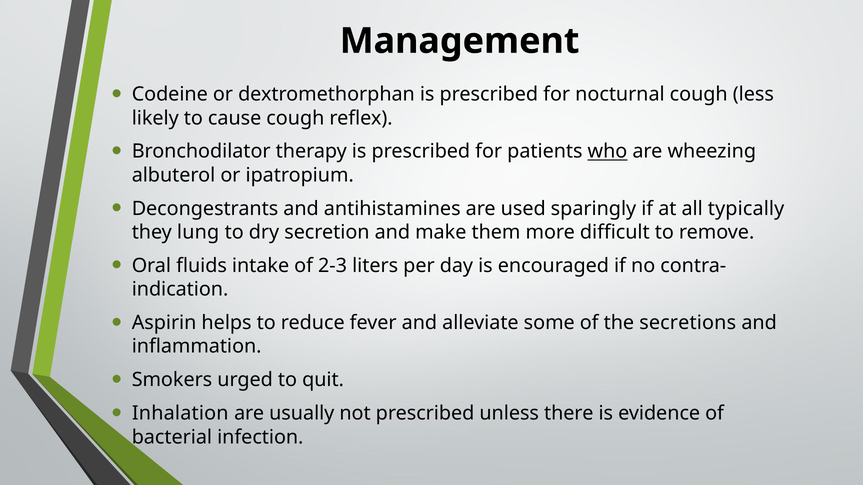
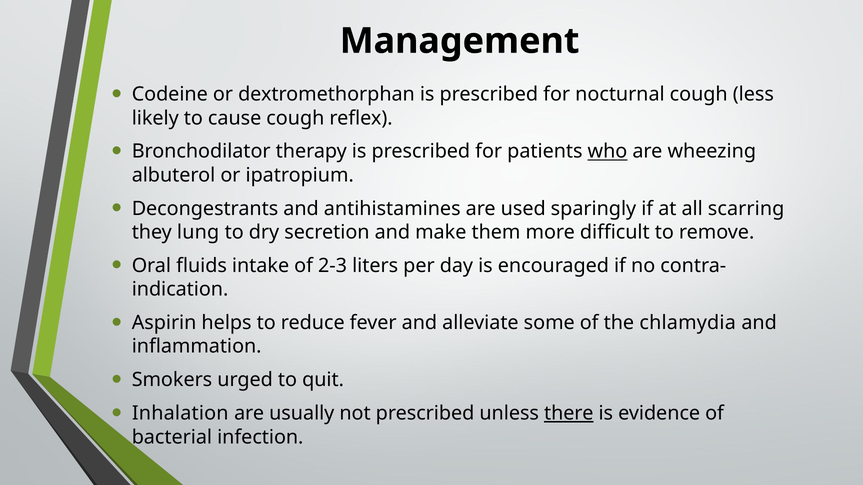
typically: typically -> scarring
secretions: secretions -> chlamydia
there underline: none -> present
